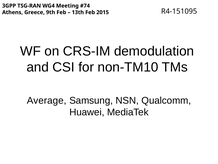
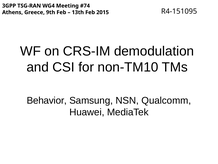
Average: Average -> Behavior
